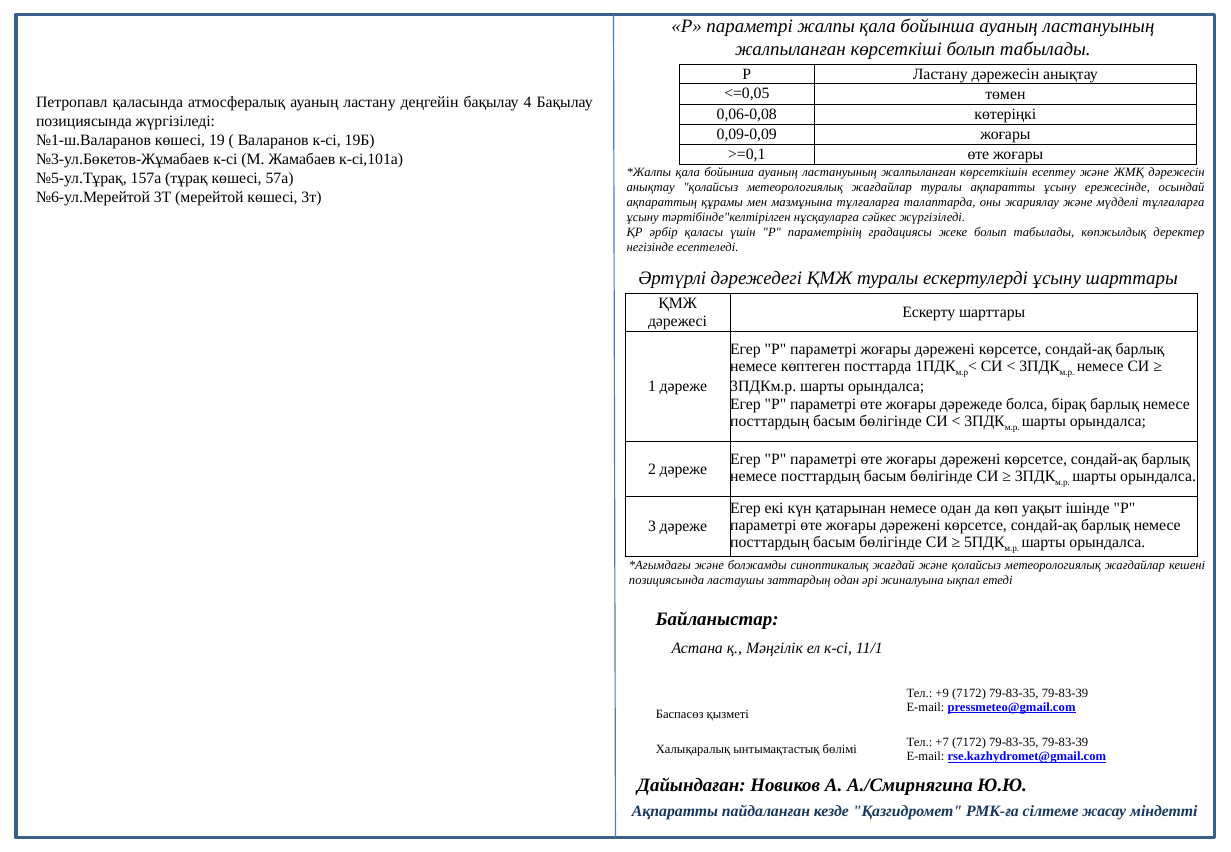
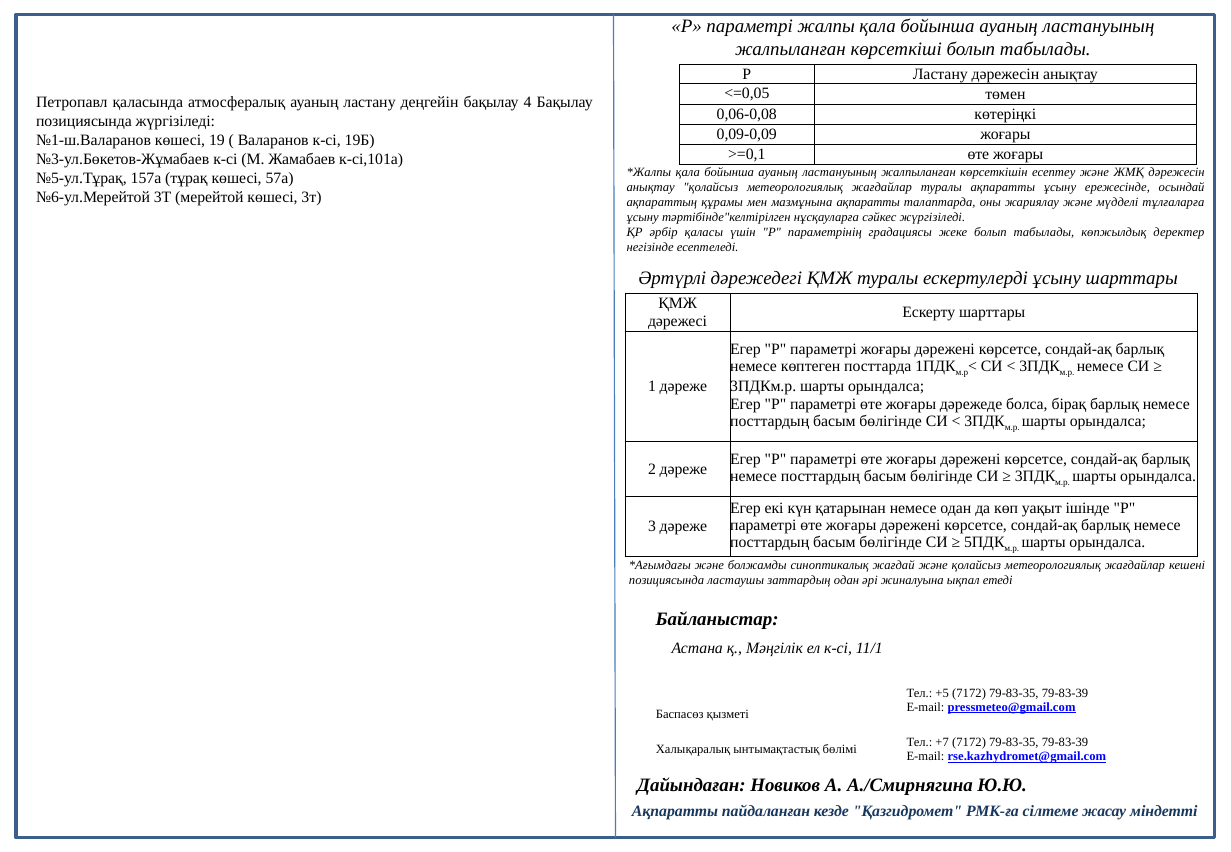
мазмұнына тұлғаларға: тұлғаларға -> ақпаратты
+9: +9 -> +5
